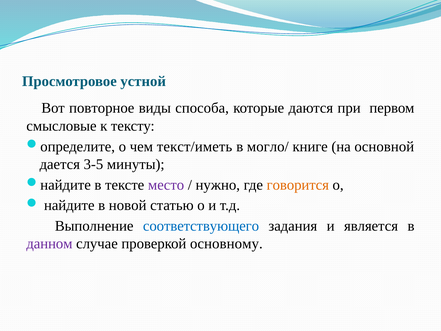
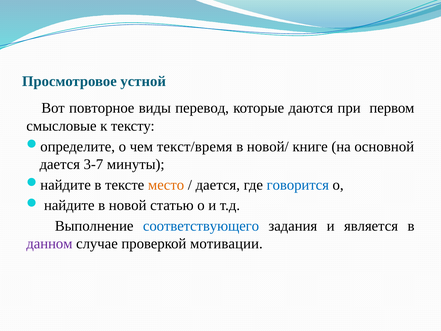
способа: способа -> перевод
текст/иметь: текст/иметь -> текст/время
могло/: могло/ -> новой/
3-5: 3-5 -> 3-7
место colour: purple -> orange
нужно at (218, 185): нужно -> дается
говорится colour: orange -> blue
основному: основному -> мотивации
